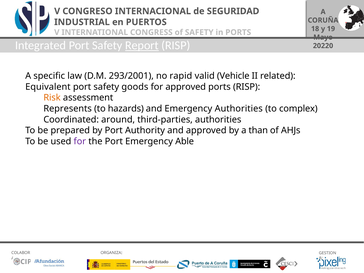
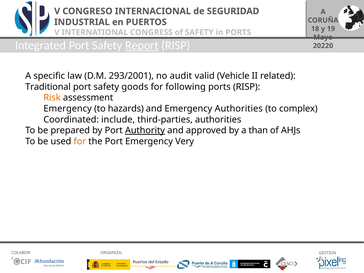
rapid: rapid -> audit
Equivalent: Equivalent -> Traditional
for approved: approved -> following
Represents at (68, 109): Represents -> Emergency
around: around -> include
Authority underline: none -> present
for at (80, 141) colour: purple -> orange
Able: Able -> Very
